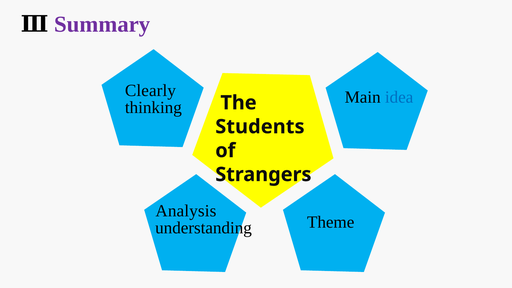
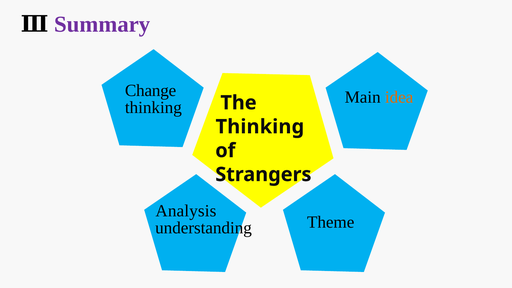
Clearly: Clearly -> Change
idea colour: blue -> orange
Students at (260, 127): Students -> Thinking
